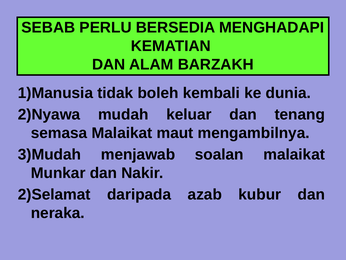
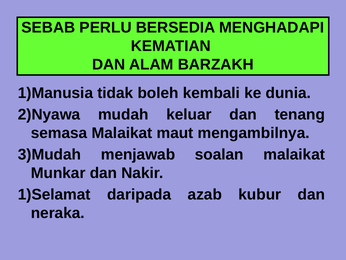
2)Selamat: 2)Selamat -> 1)Selamat
